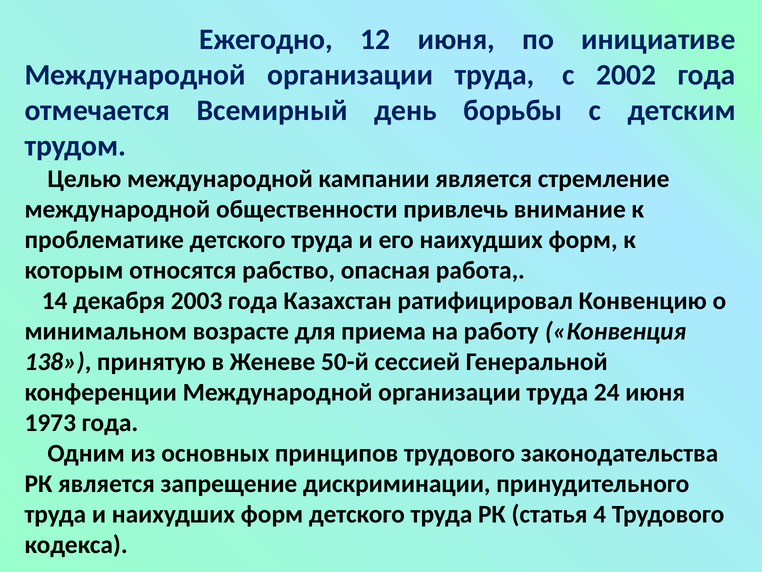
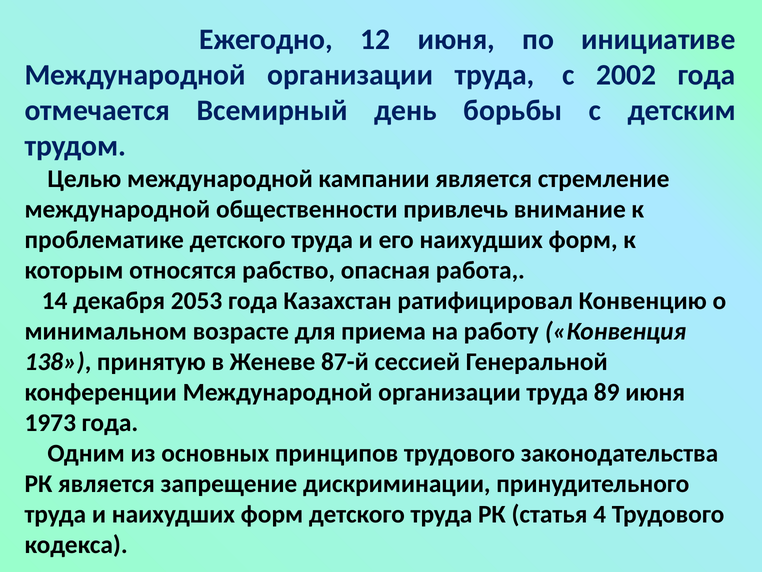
2003: 2003 -> 2053
50-й: 50-й -> 87-й
24: 24 -> 89
